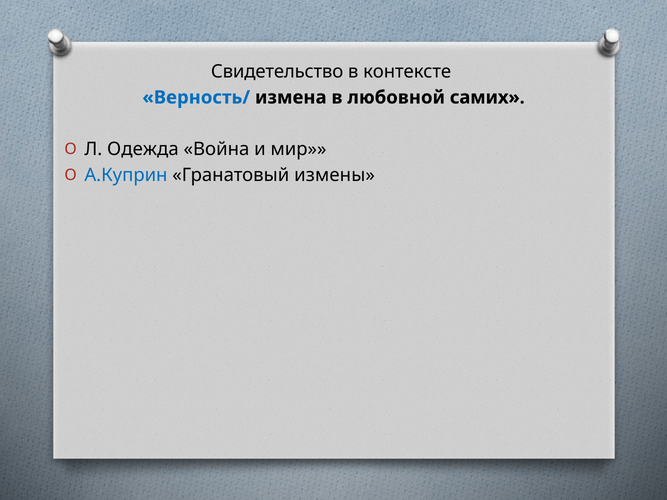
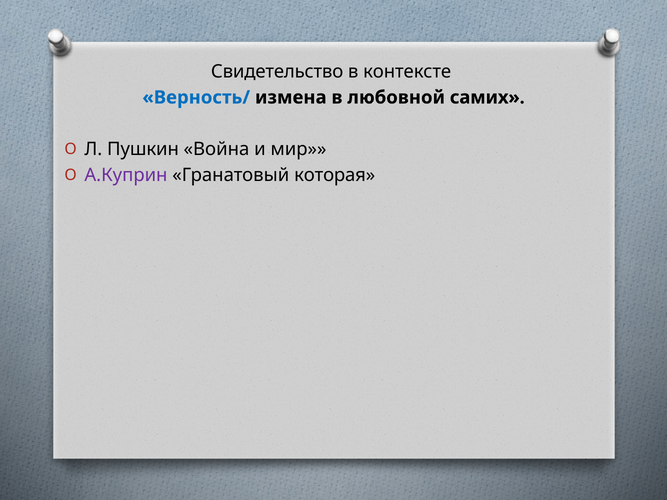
Одежда: Одежда -> Пушкин
А.Куприн colour: blue -> purple
измены: измены -> которая
